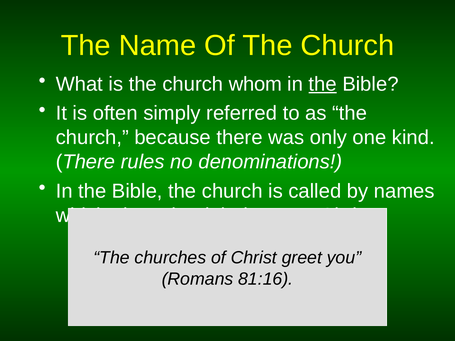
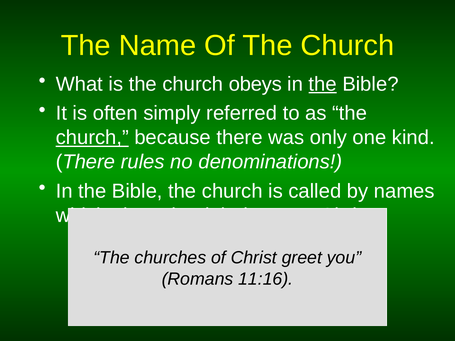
whom: whom -> obeys
church at (92, 138) underline: none -> present
81:16: 81:16 -> 11:16
